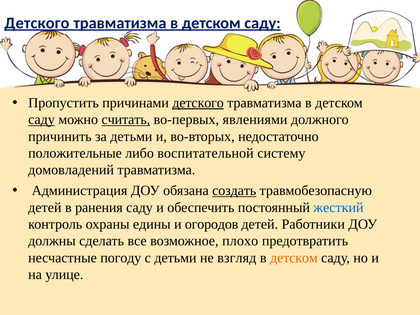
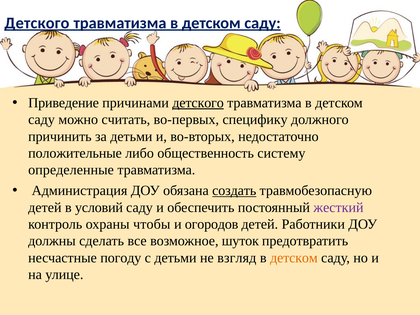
Пропустить: Пропустить -> Приведение
саду at (42, 120) underline: present -> none
считать underline: present -> none
явлениями: явлениями -> специфику
воспитательной: воспитательной -> общественность
домовладений: домовладений -> определенные
ранения: ранения -> условий
жесткий colour: blue -> purple
едины: едины -> чтобы
плохо: плохо -> шуток
